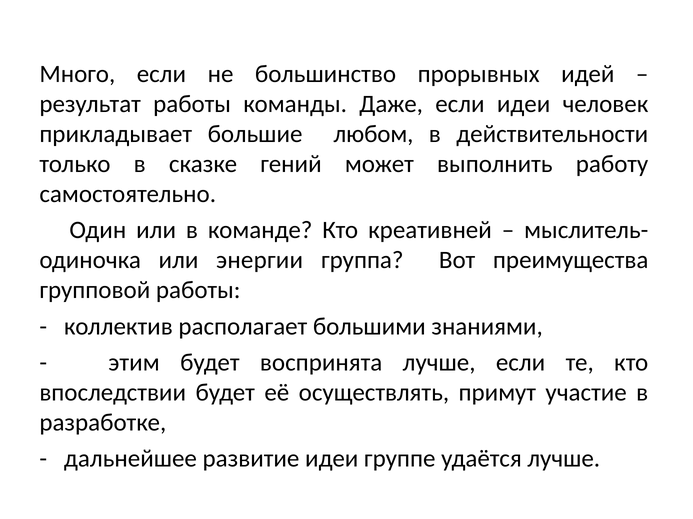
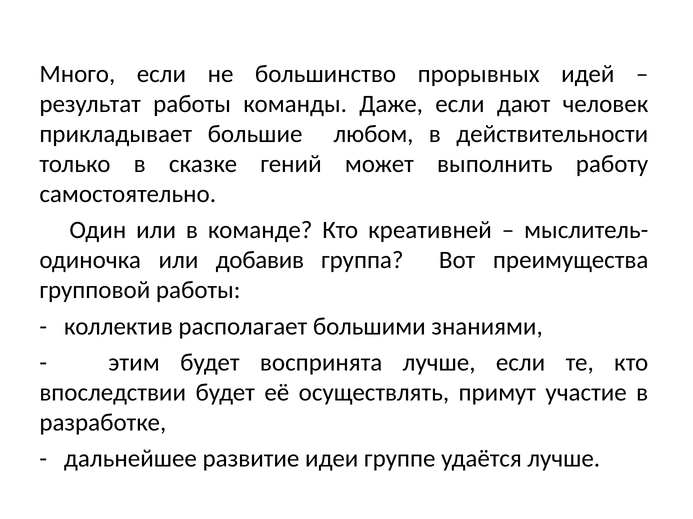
если идеи: идеи -> дают
энергии: энергии -> добавив
